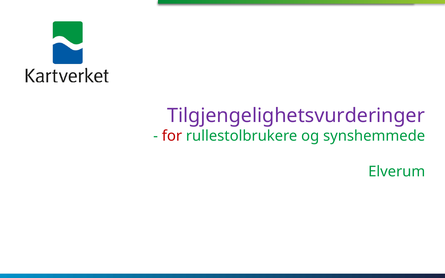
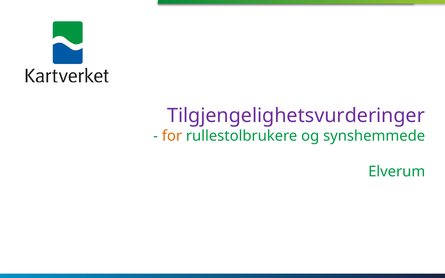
for colour: red -> orange
